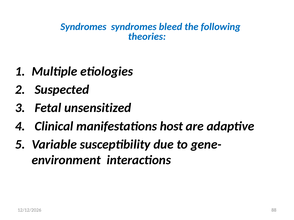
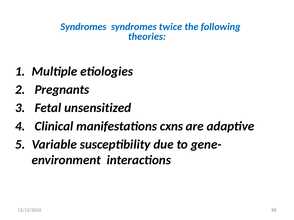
bleed: bleed -> twice
Suspected: Suspected -> Pregnants
host: host -> cxns
